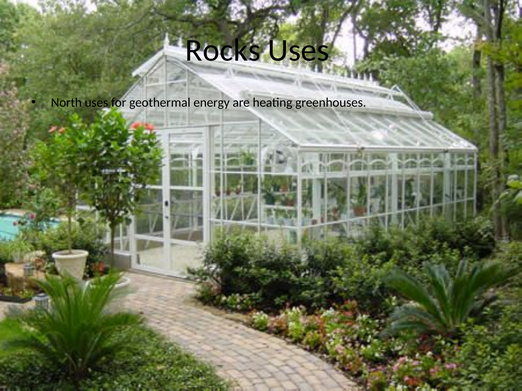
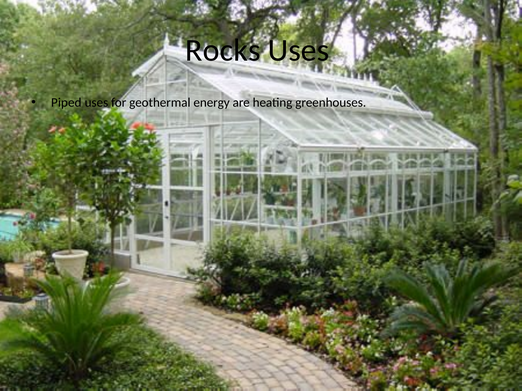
North: North -> Piped
